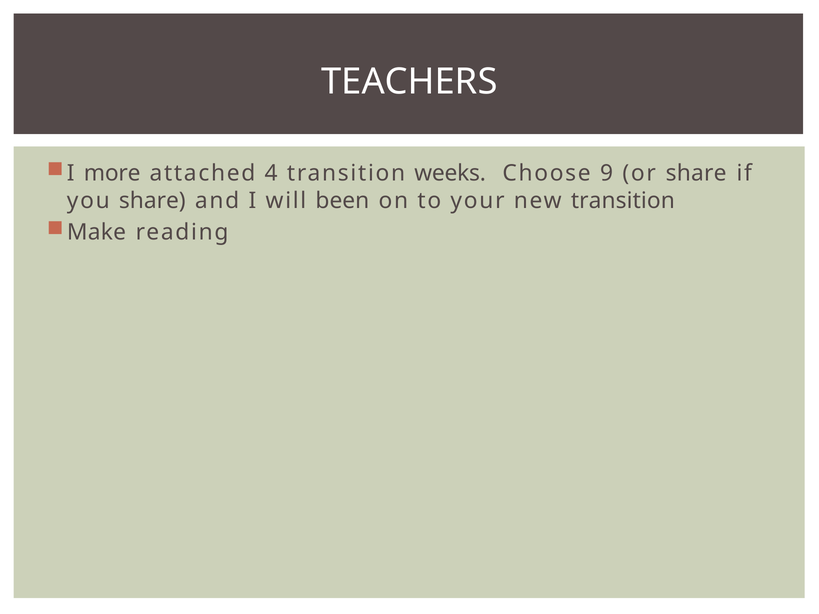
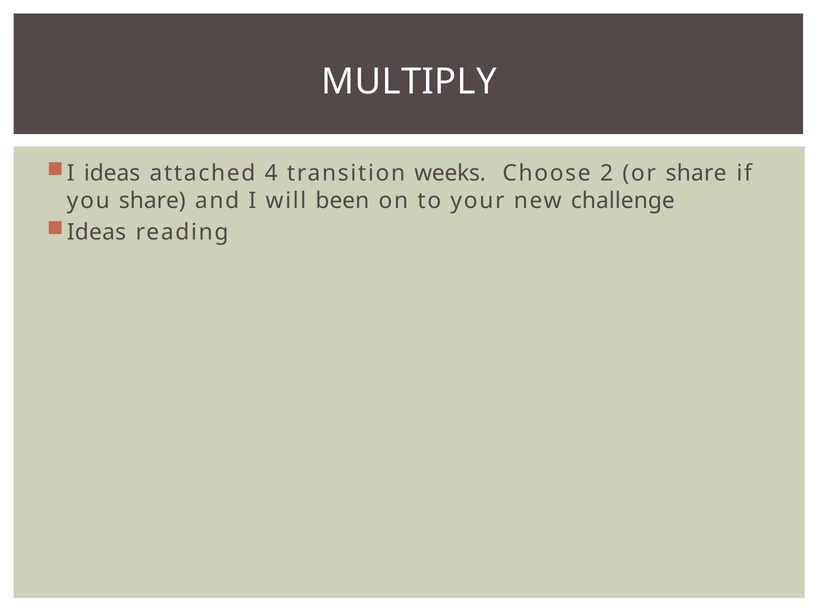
TEACHERS: TEACHERS -> MULTIPLY
I more: more -> ideas
9: 9 -> 2
new transition: transition -> challenge
Make at (96, 232): Make -> Ideas
